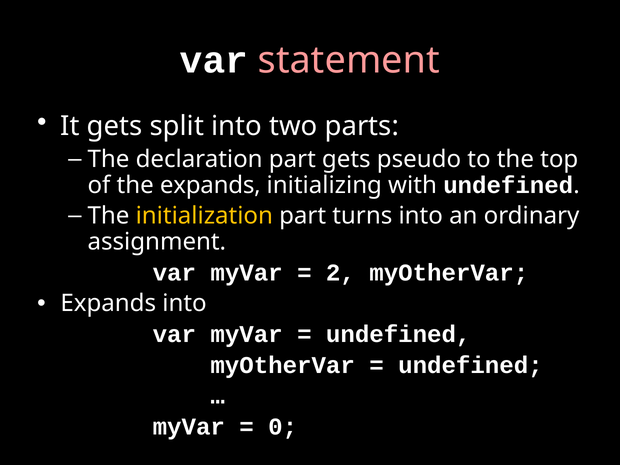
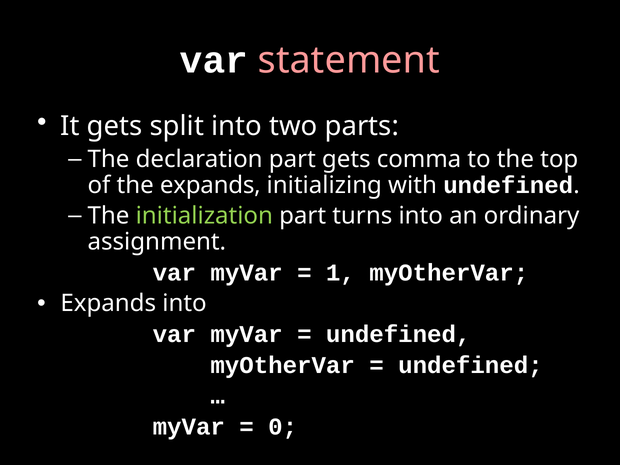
pseudo: pseudo -> comma
initialization colour: yellow -> light green
2: 2 -> 1
